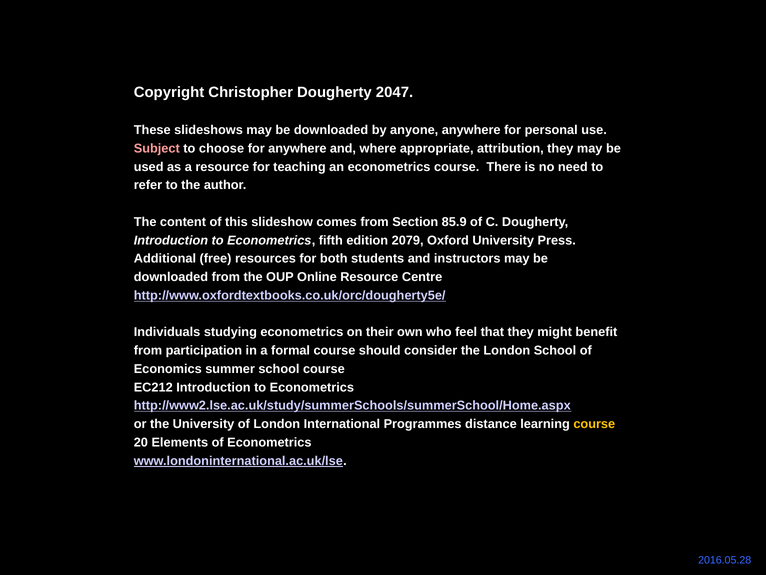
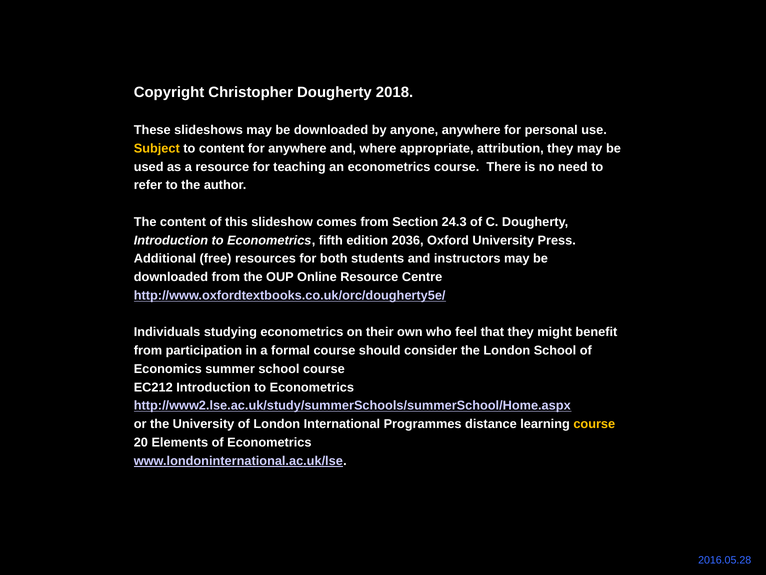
2047: 2047 -> 2018
Subject colour: pink -> yellow
to choose: choose -> content
85.9: 85.9 -> 24.3
2079: 2079 -> 2036
